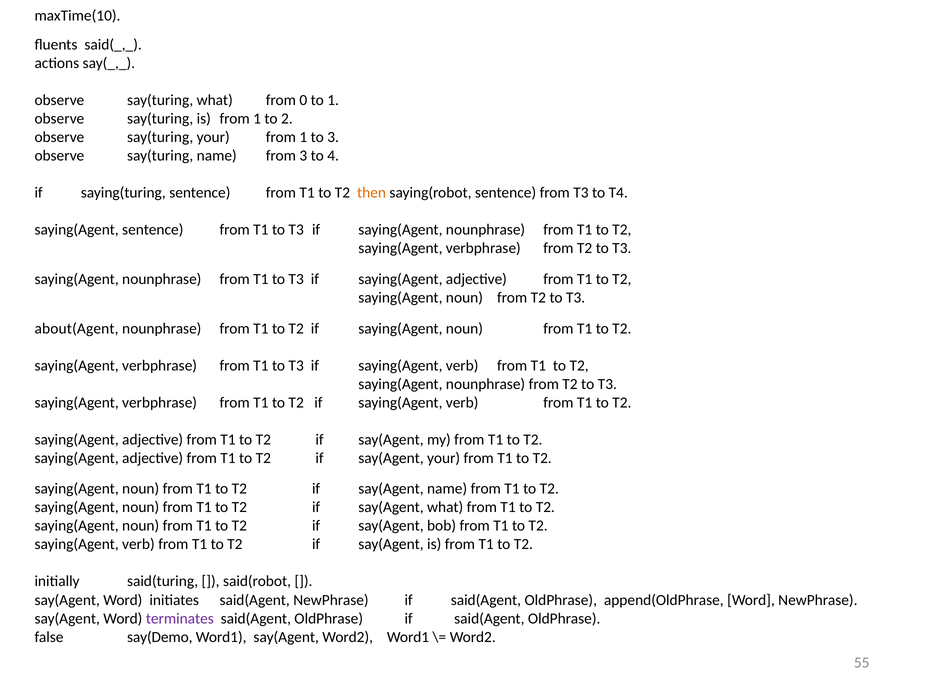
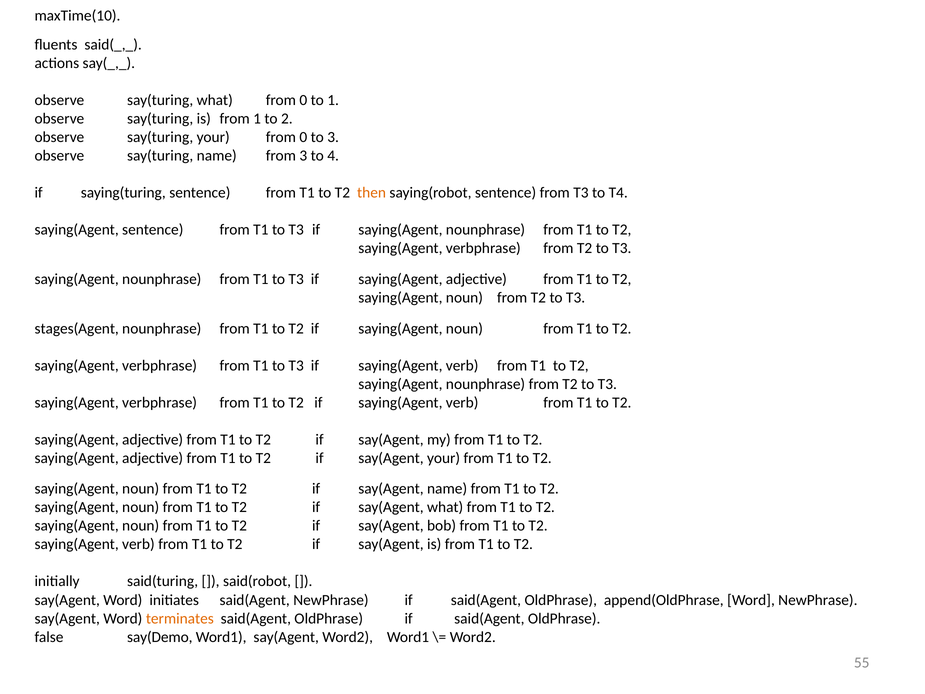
your from 1: 1 -> 0
about(Agent: about(Agent -> stages(Agent
terminates colour: purple -> orange
